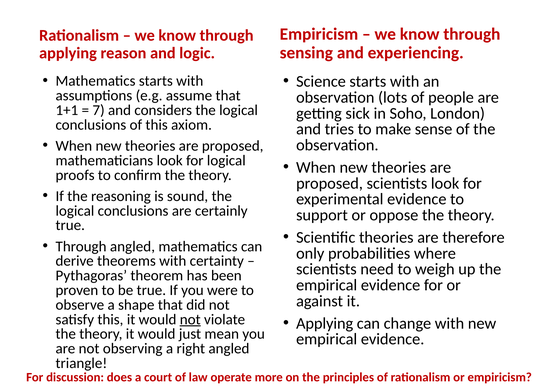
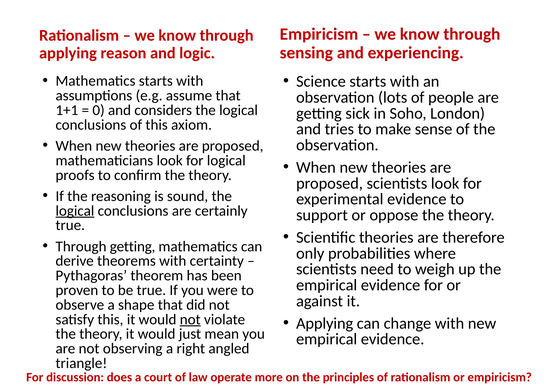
7: 7 -> 0
logical at (75, 211) underline: none -> present
Through angled: angled -> getting
